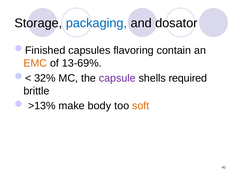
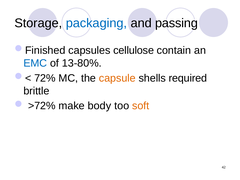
dosator: dosator -> passing
flavoring: flavoring -> cellulose
EMC colour: orange -> blue
13-69%: 13-69% -> 13-80%
32%: 32% -> 72%
capsule colour: purple -> orange
>13%: >13% -> >72%
